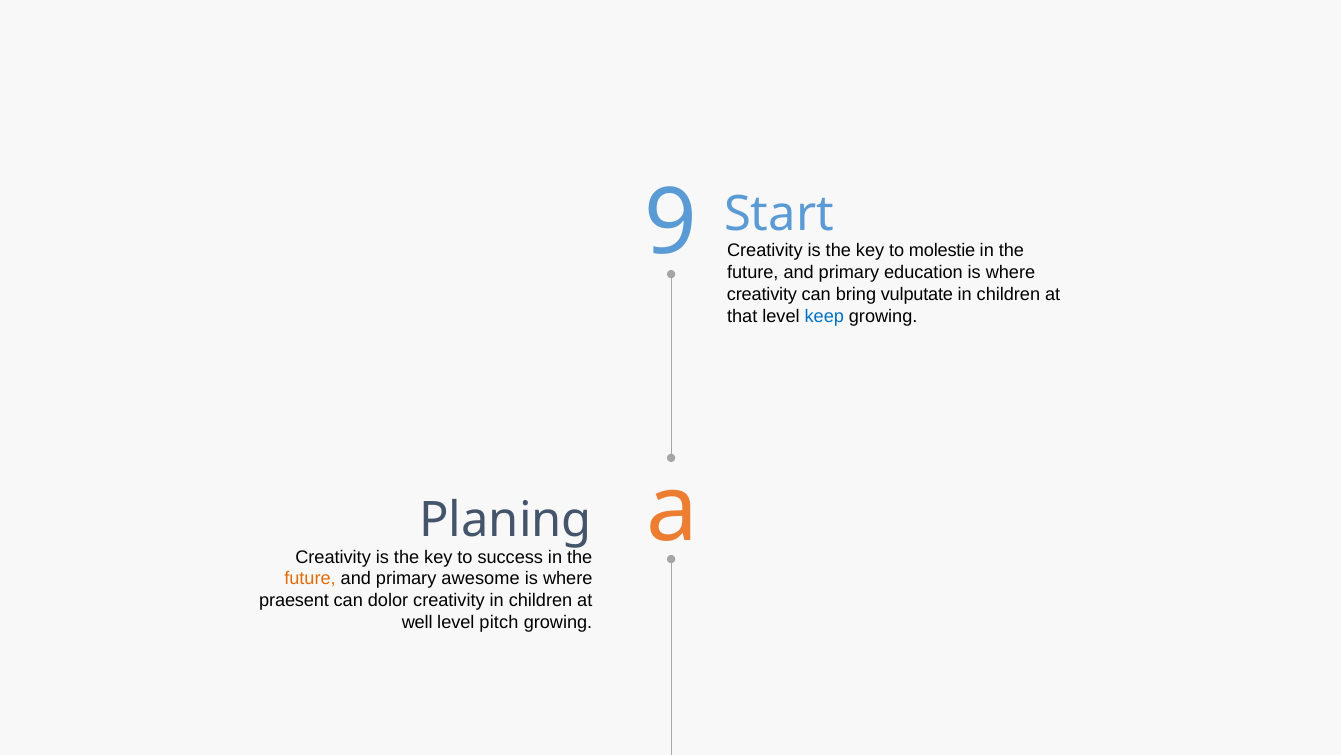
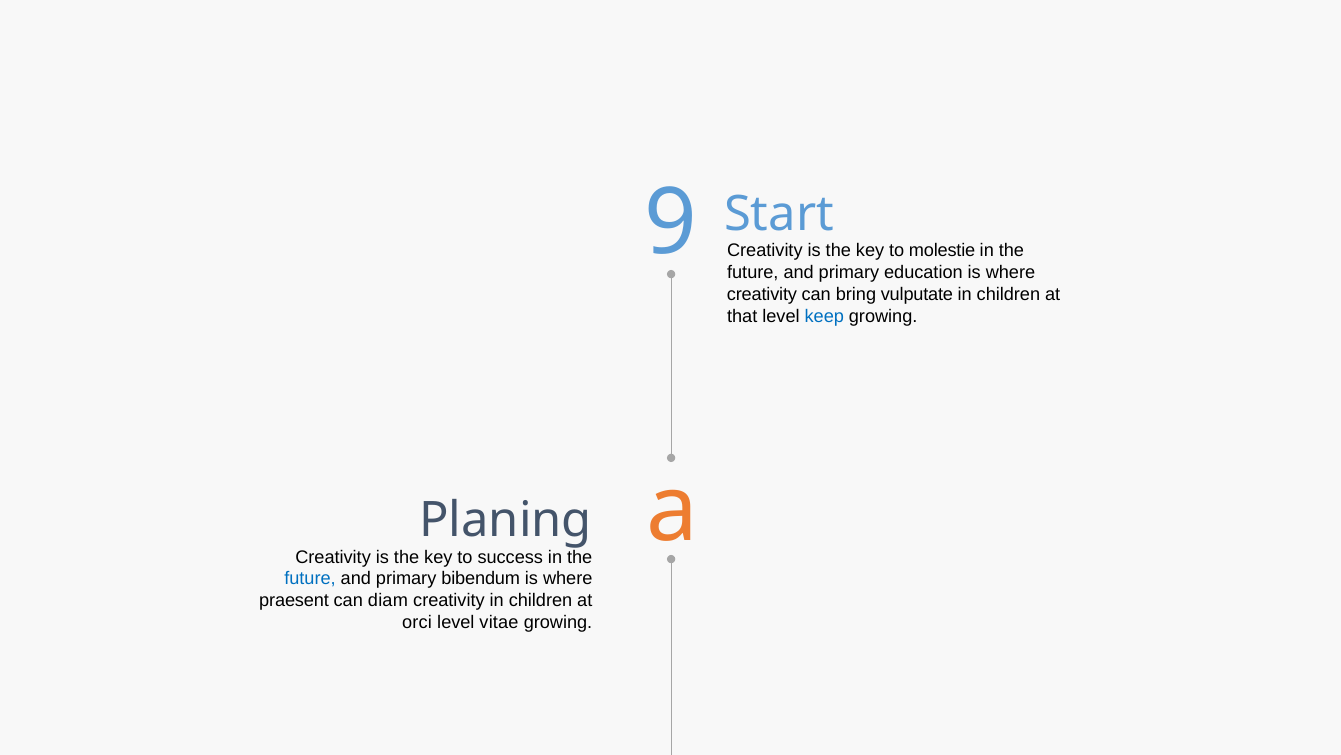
future at (310, 578) colour: orange -> blue
awesome: awesome -> bibendum
dolor: dolor -> diam
well: well -> orci
pitch: pitch -> vitae
